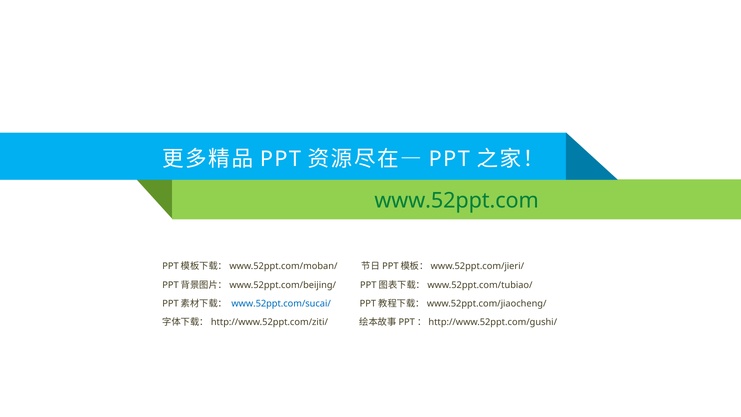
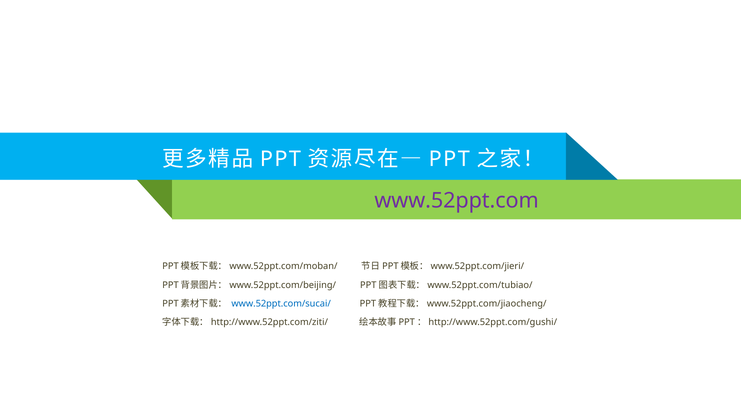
www.52ppt.com colour: green -> purple
